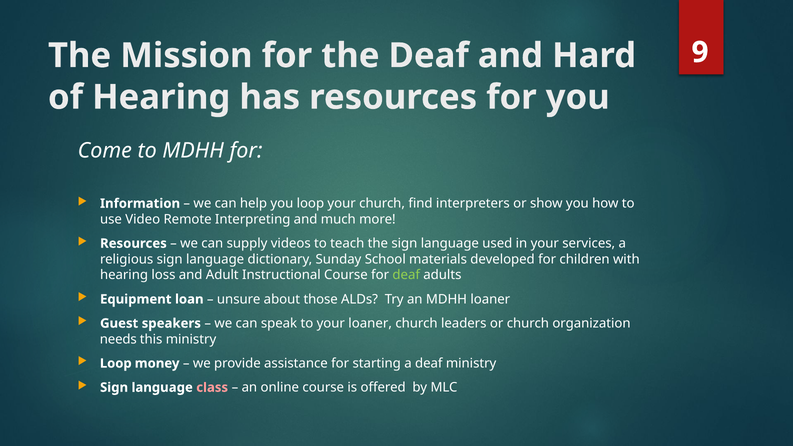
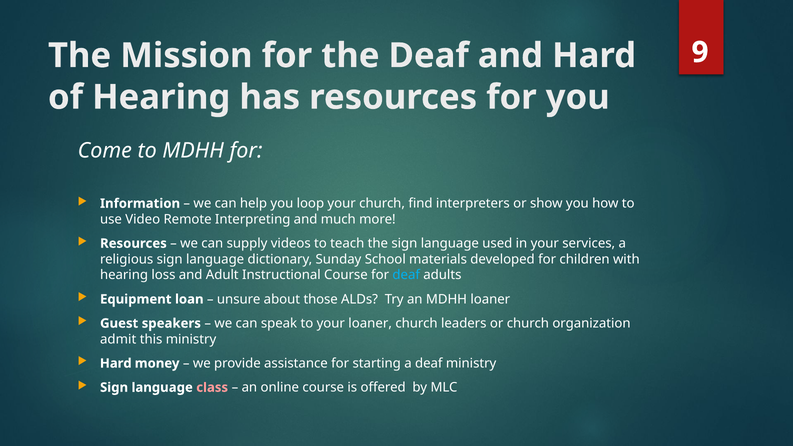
deaf at (406, 275) colour: light green -> light blue
needs: needs -> admit
Loop at (116, 363): Loop -> Hard
